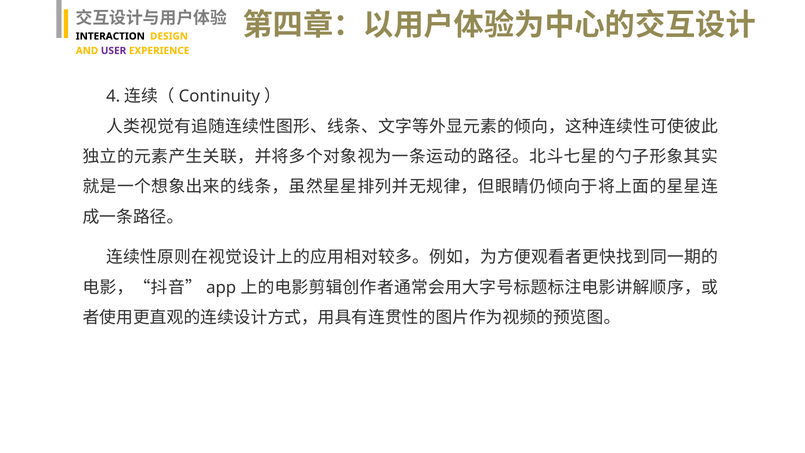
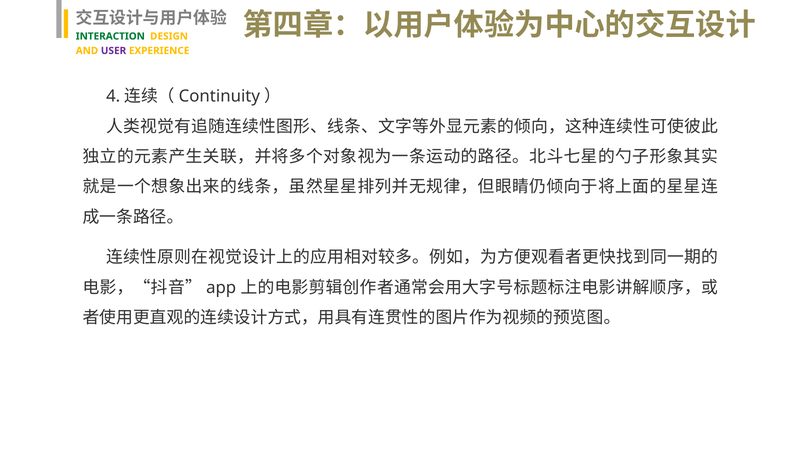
INTERACTION colour: black -> green
